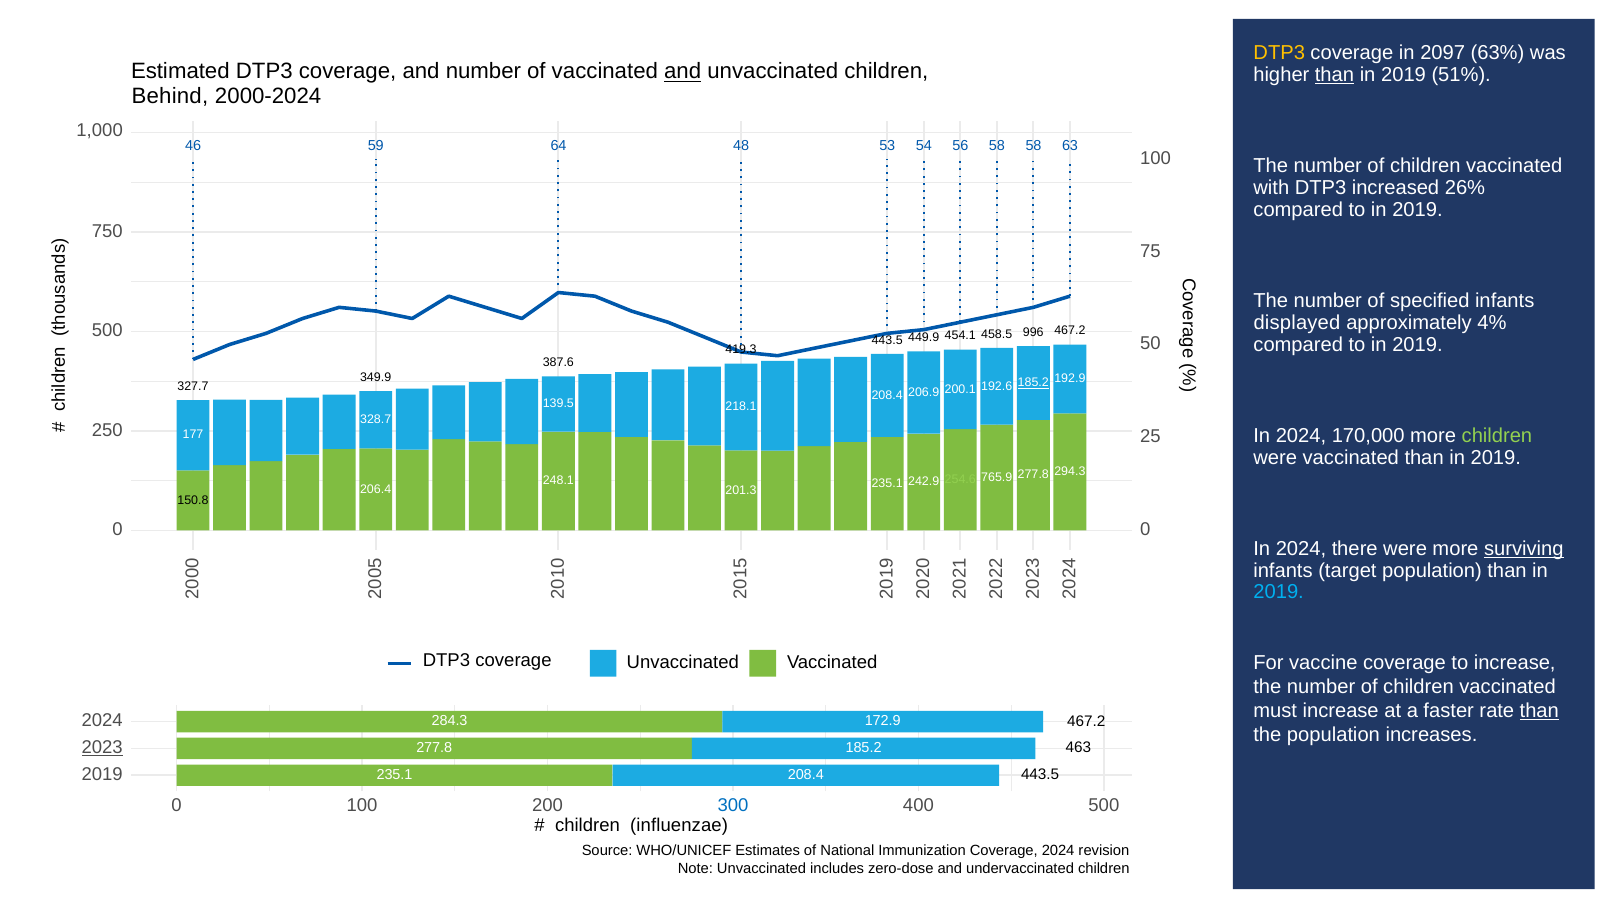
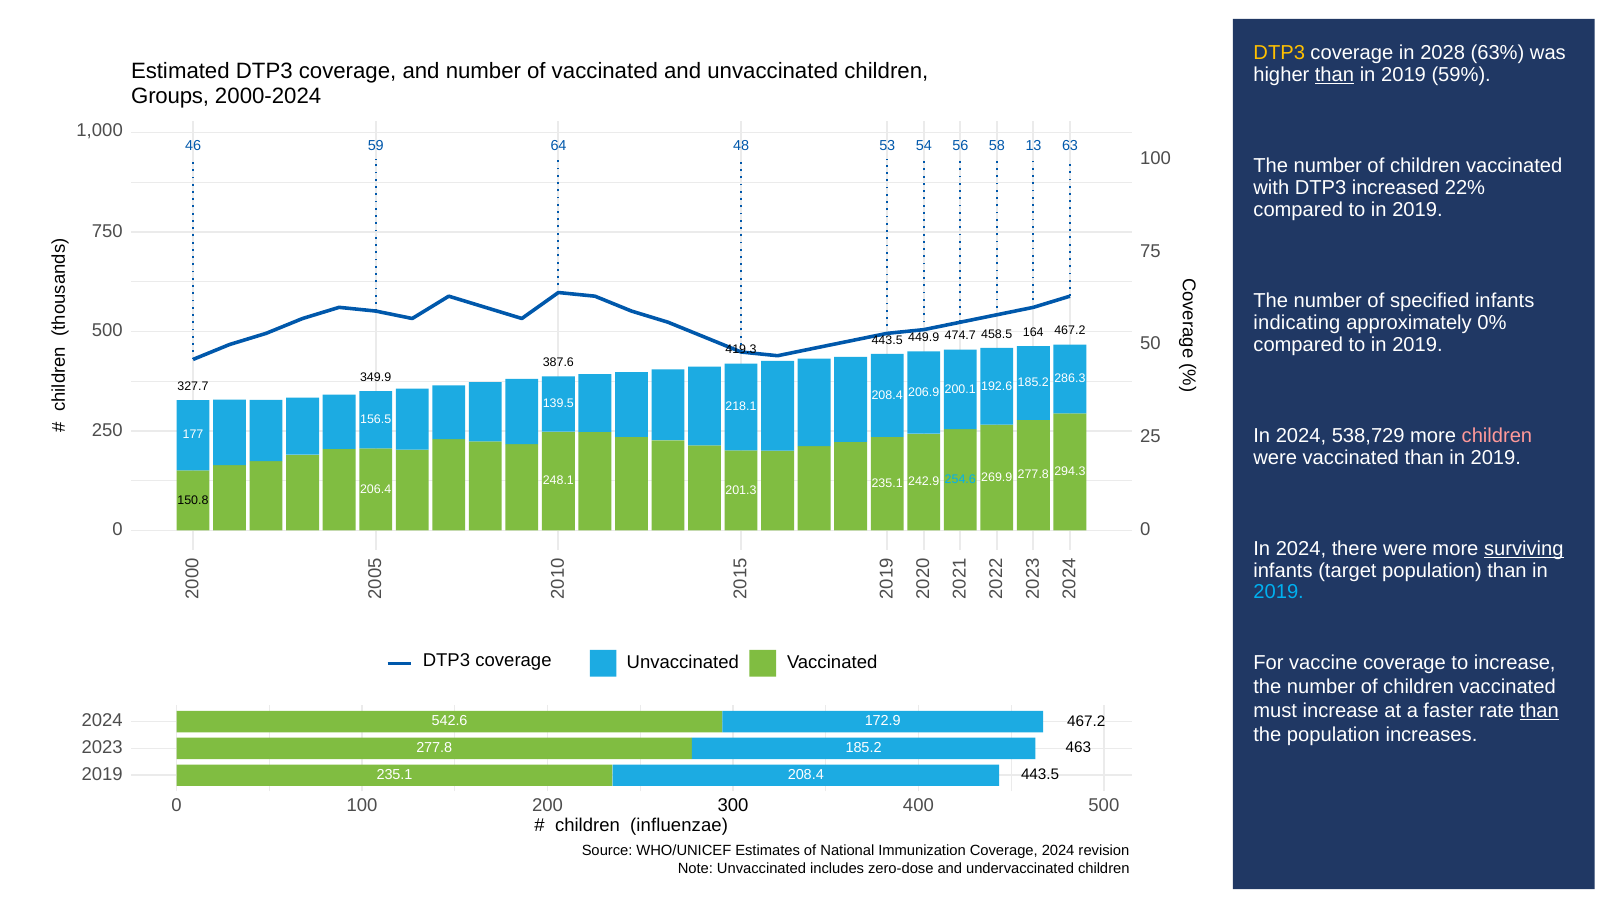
2097: 2097 -> 2028
and at (683, 72) underline: present -> none
51%: 51% -> 59%
Behind: Behind -> Groups
58 58: 58 -> 13
26%: 26% -> 22%
displayed: displayed -> indicating
4%: 4% -> 0%
454.1: 454.1 -> 474.7
996: 996 -> 164
192.9: 192.9 -> 286.3
185.2 at (1033, 383) underline: present -> none
328.7: 328.7 -> 156.5
170,000: 170,000 -> 538,729
children at (1497, 436) colour: light green -> pink
765.9: 765.9 -> 269.9
254.6 colour: light green -> light blue
284.3: 284.3 -> 542.6
2023 underline: present -> none
300 colour: blue -> black
